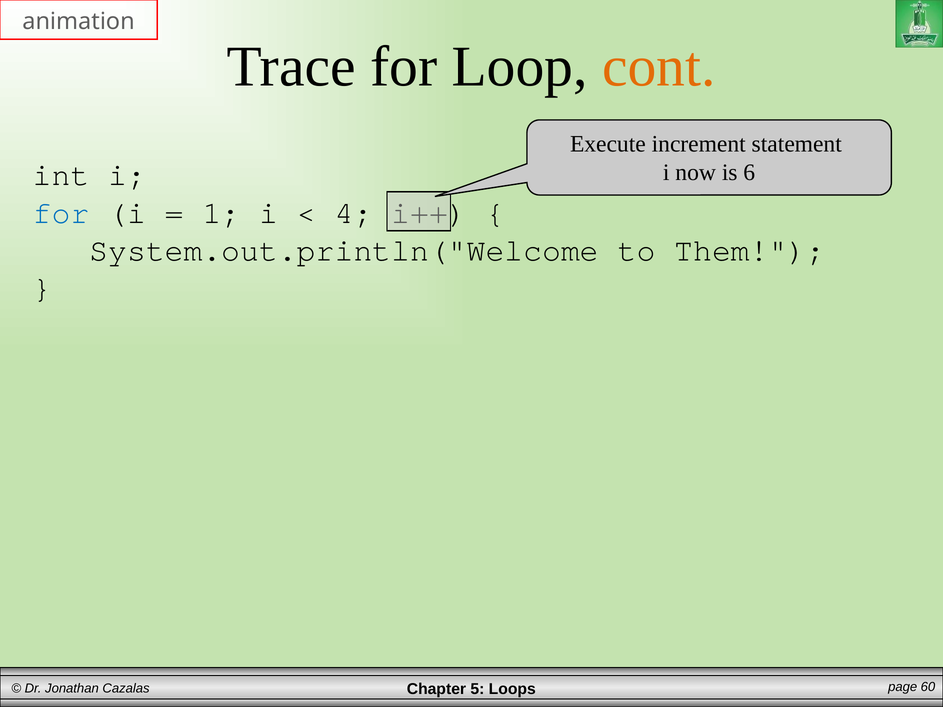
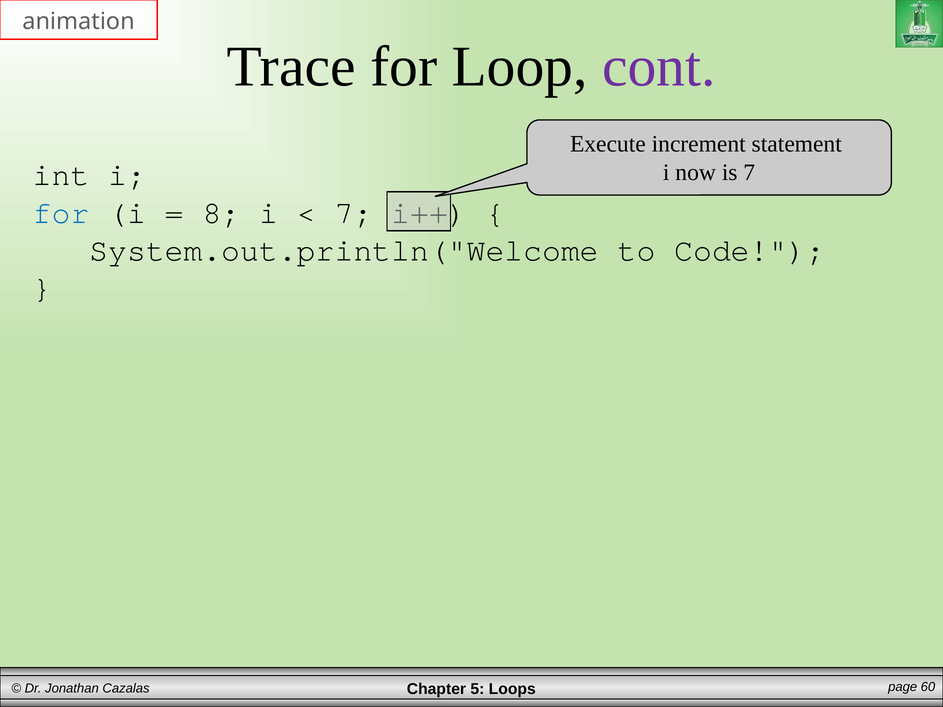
cont colour: orange -> purple
is 6: 6 -> 7
1: 1 -> 8
4 at (354, 213): 4 -> 7
Them: Them -> Code
